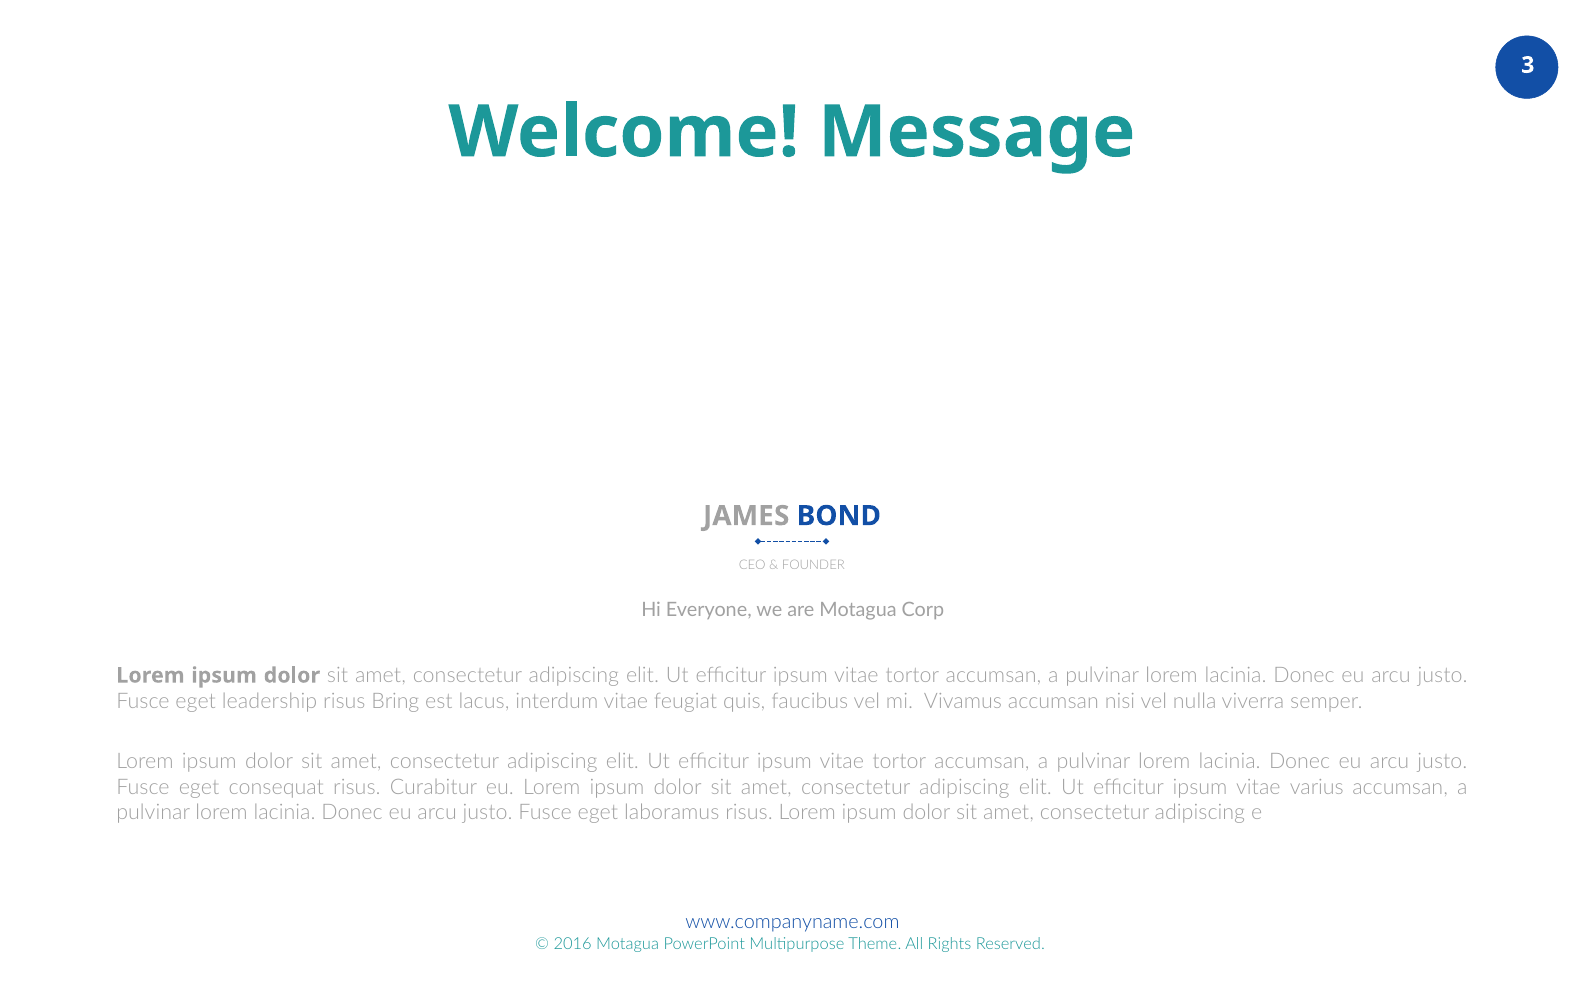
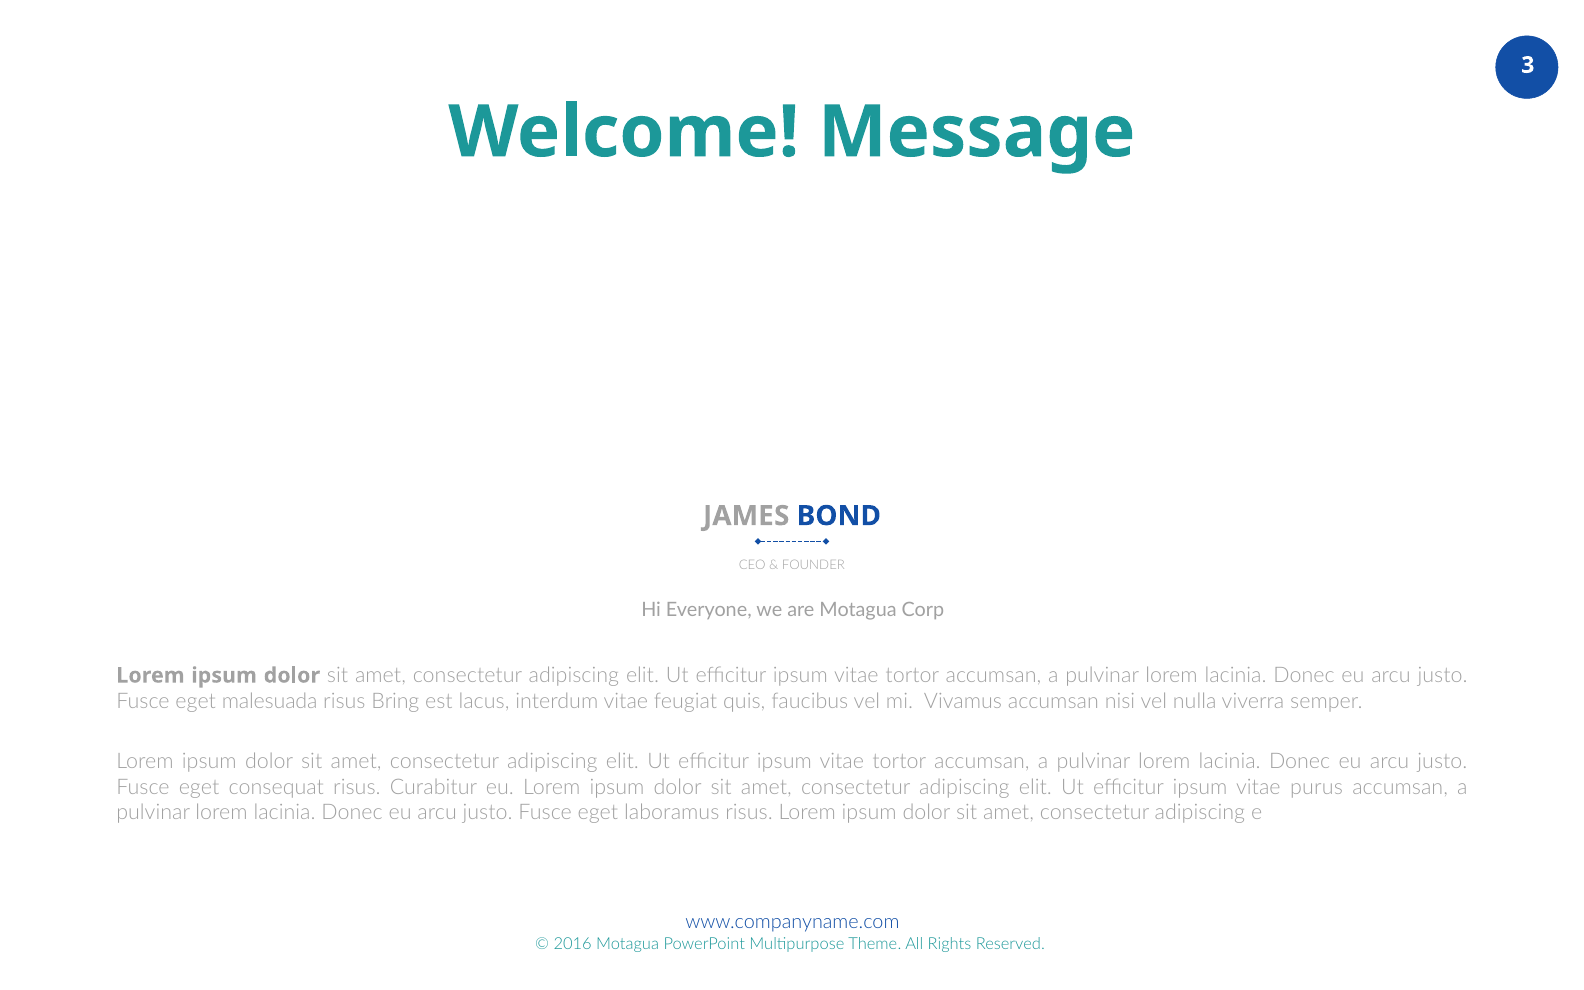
leadership: leadership -> malesuada
varius: varius -> purus
